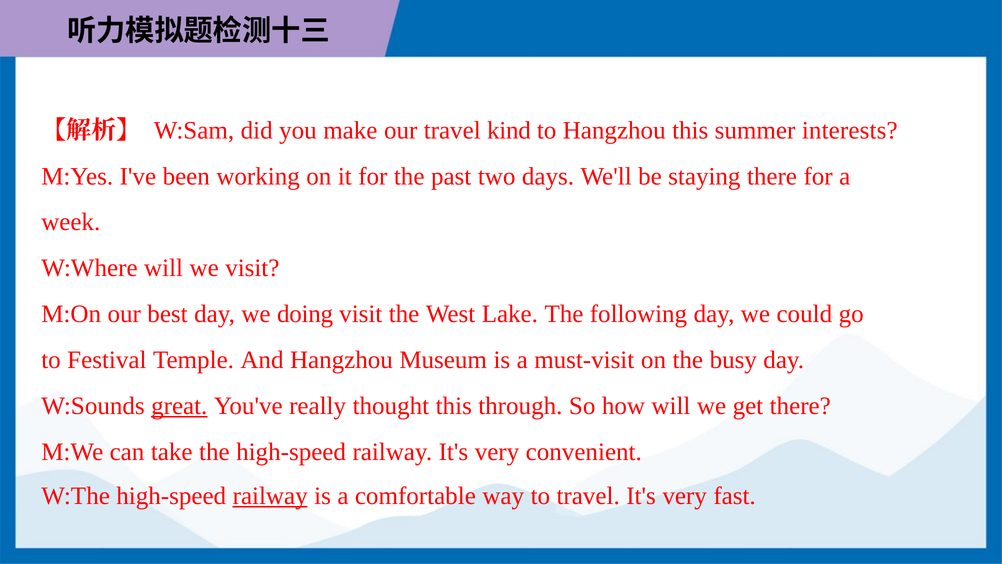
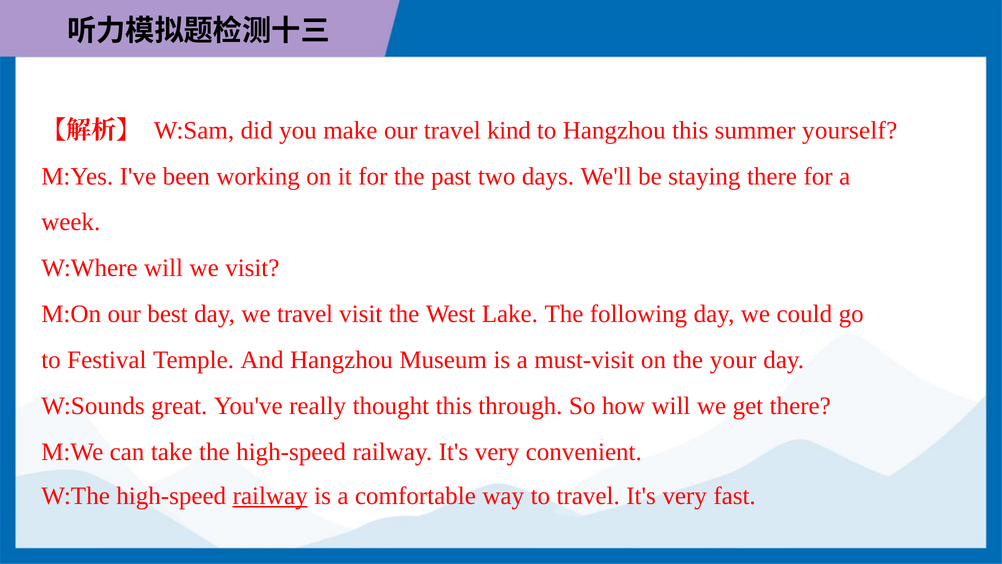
interests: interests -> yourself
we doing: doing -> travel
busy: busy -> your
great underline: present -> none
